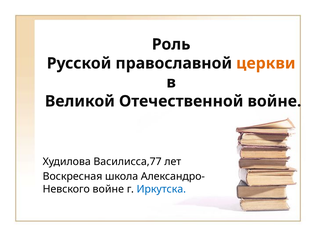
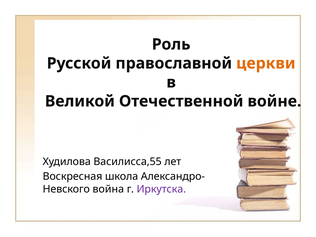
Василисса,77: Василисса,77 -> Василисса,55
войне at (108, 189): войне -> война
Иркутска colour: blue -> purple
